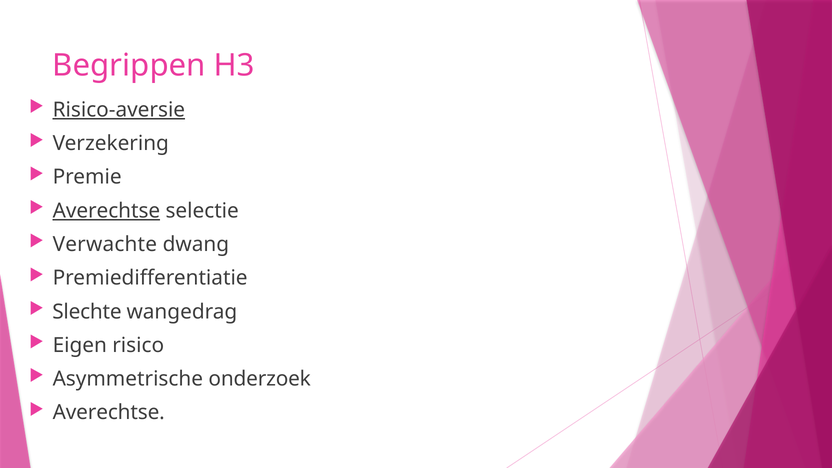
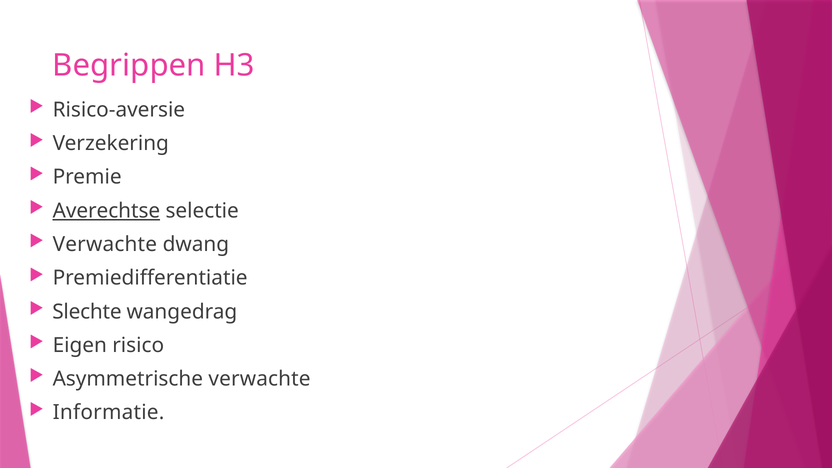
Risico-aversie underline: present -> none
Asymmetrische onderzoek: onderzoek -> verwachte
Averechtse at (109, 413): Averechtse -> Informatie
